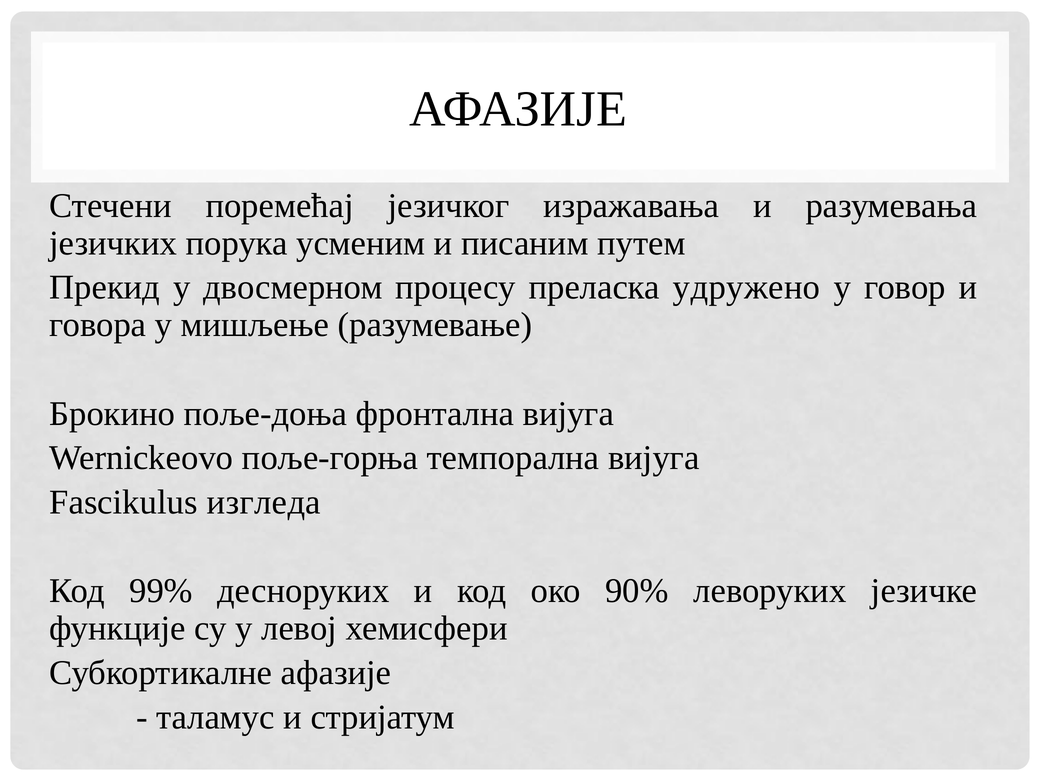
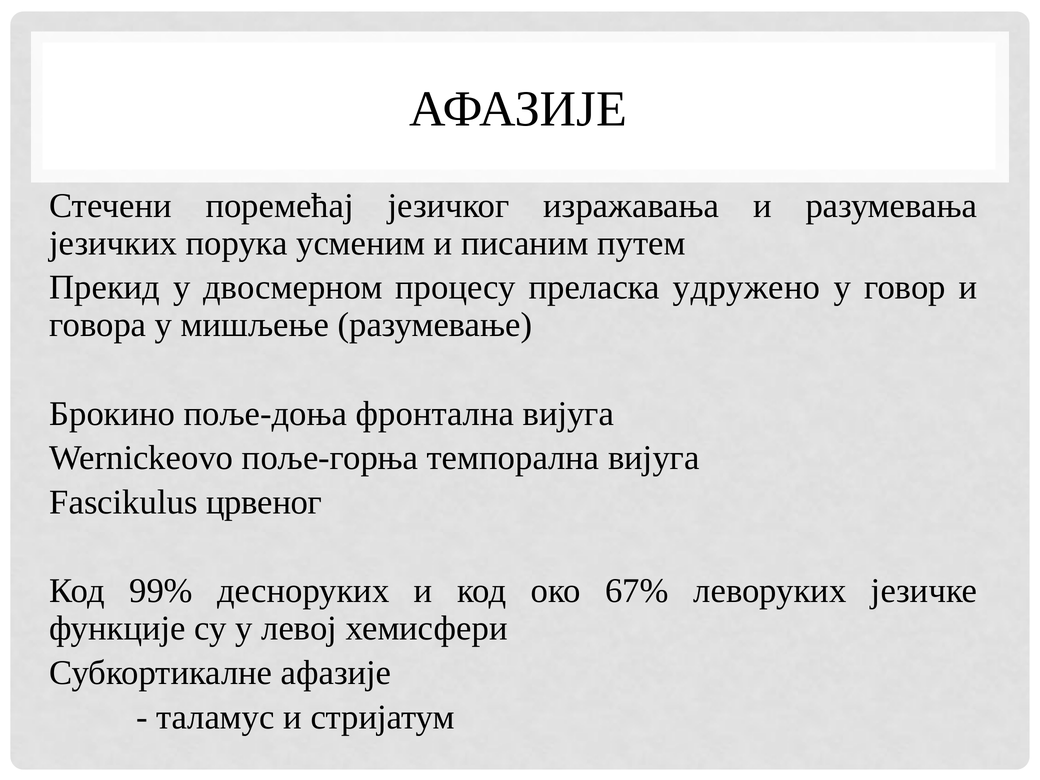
изгледа: изгледа -> црвеног
90%: 90% -> 67%
